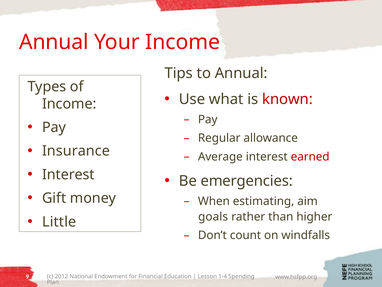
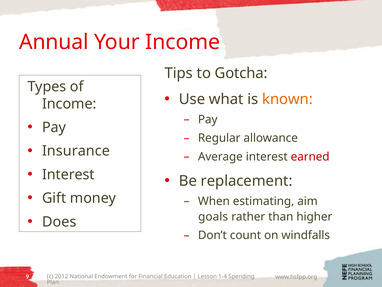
to Annual: Annual -> Gotcha
known colour: red -> orange
emergencies: emergencies -> replacement
Little: Little -> Does
